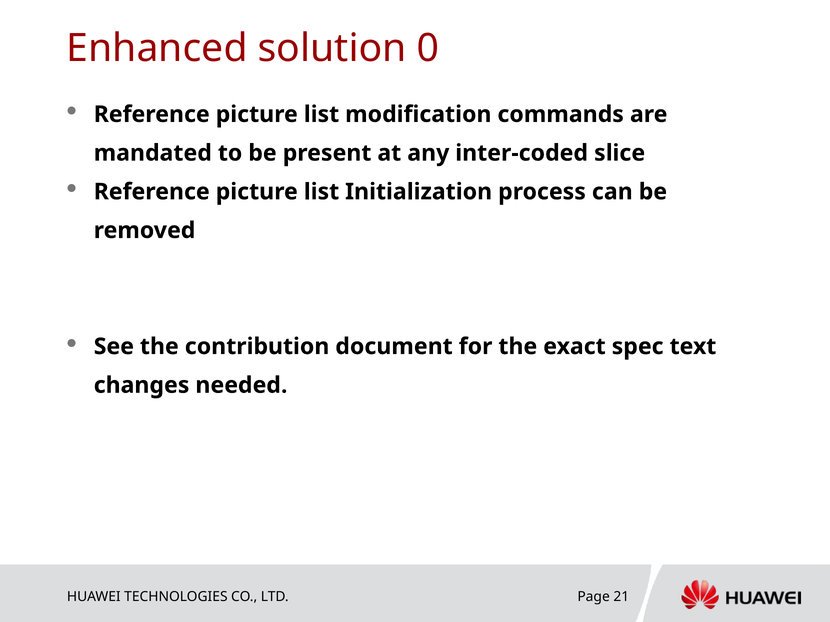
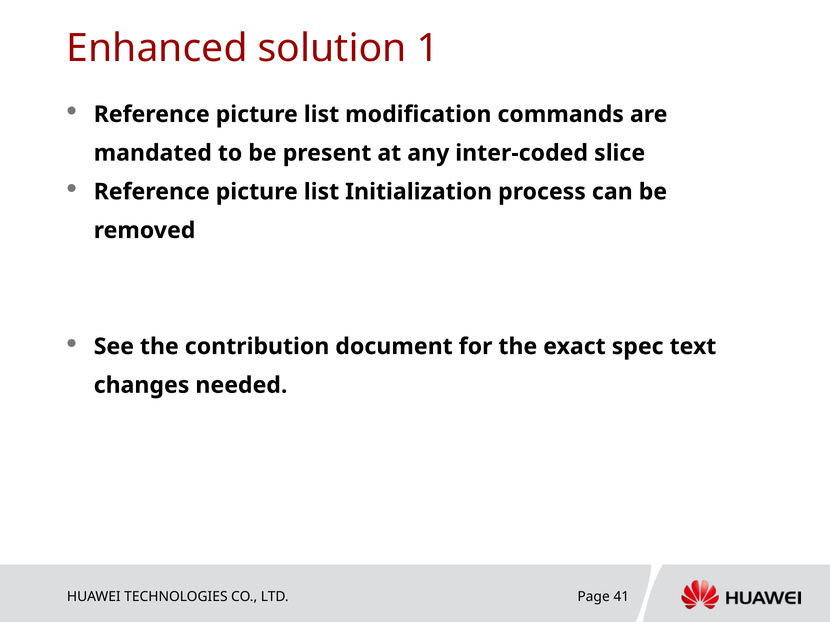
0: 0 -> 1
21: 21 -> 41
